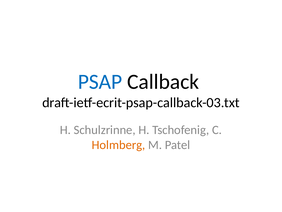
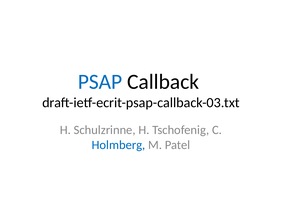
Holmberg colour: orange -> blue
